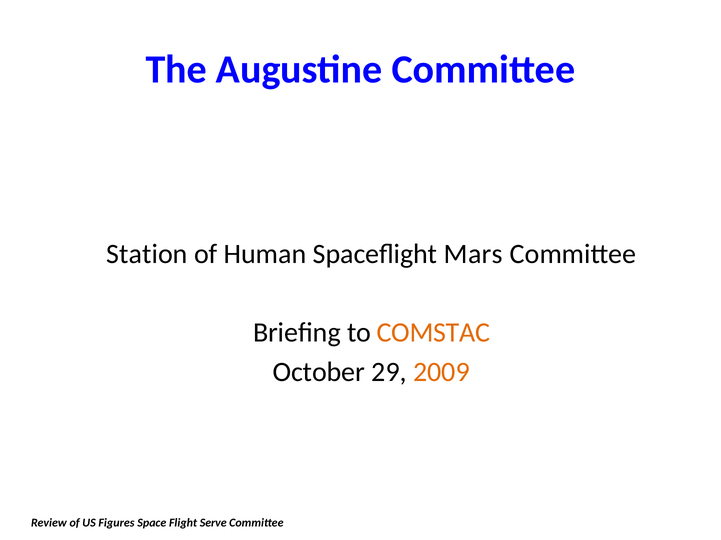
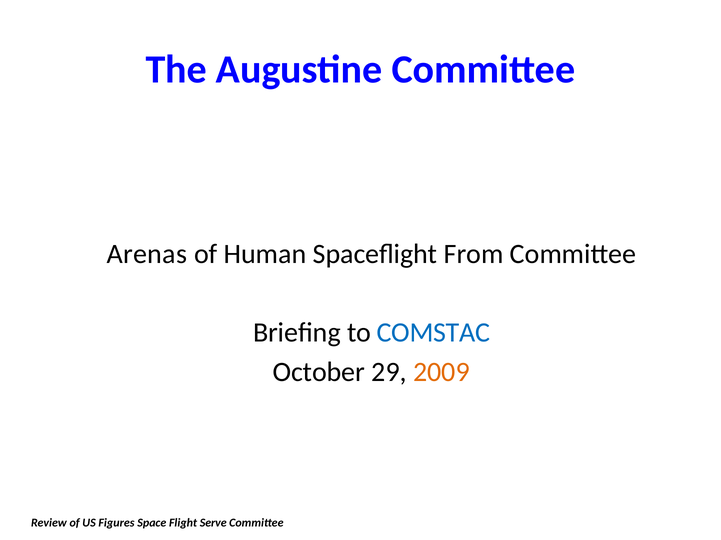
Station: Station -> Arenas
Mars: Mars -> From
COMSTAC colour: orange -> blue
